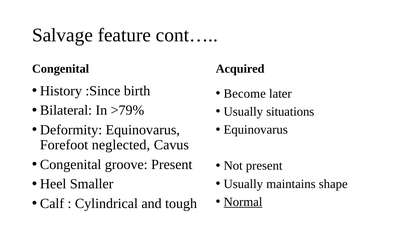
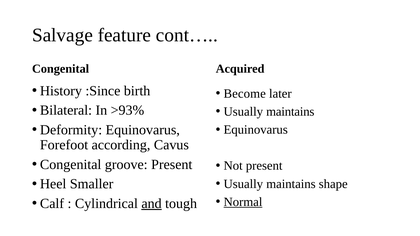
>79%: >79% -> >93%
situations at (290, 112): situations -> maintains
neglected: neglected -> according
and underline: none -> present
